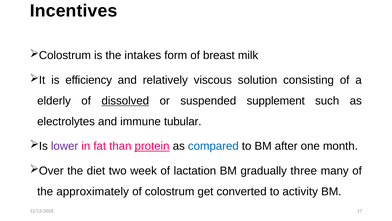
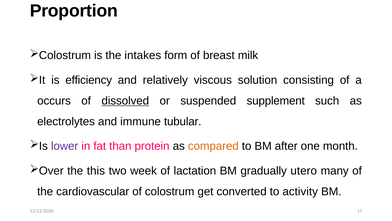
Incentives: Incentives -> Proportion
elderly: elderly -> occurs
protein underline: present -> none
compared colour: blue -> orange
diet: diet -> this
three: three -> utero
approximately: approximately -> cardiovascular
